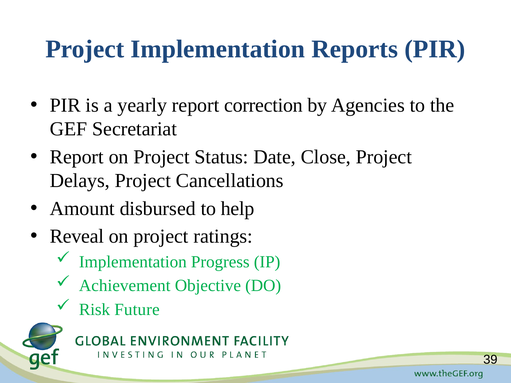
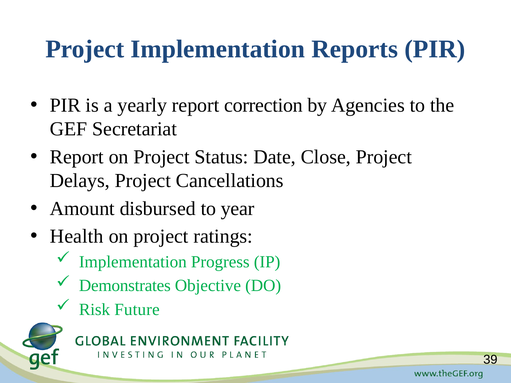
help: help -> year
Reveal: Reveal -> Health
Achievement: Achievement -> Demonstrates
